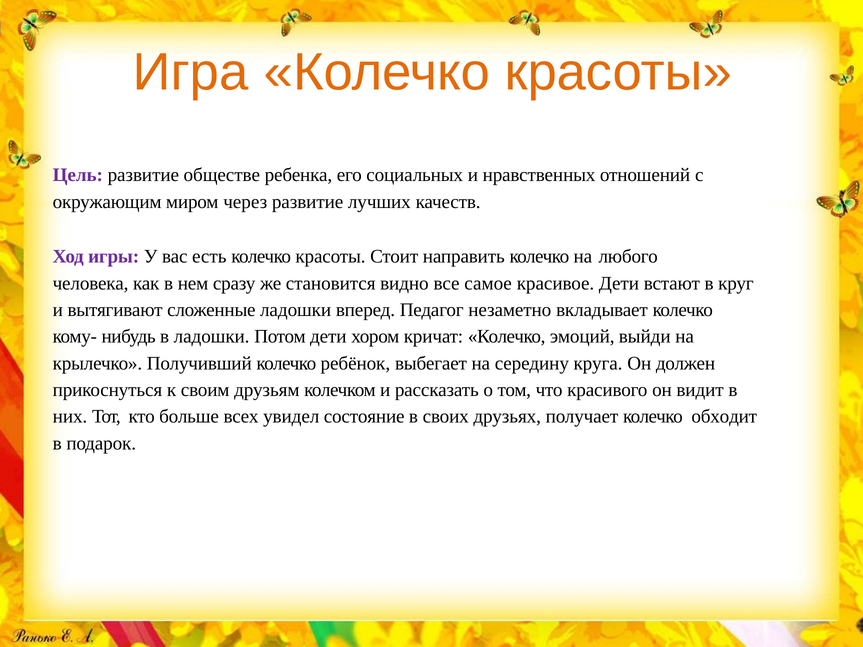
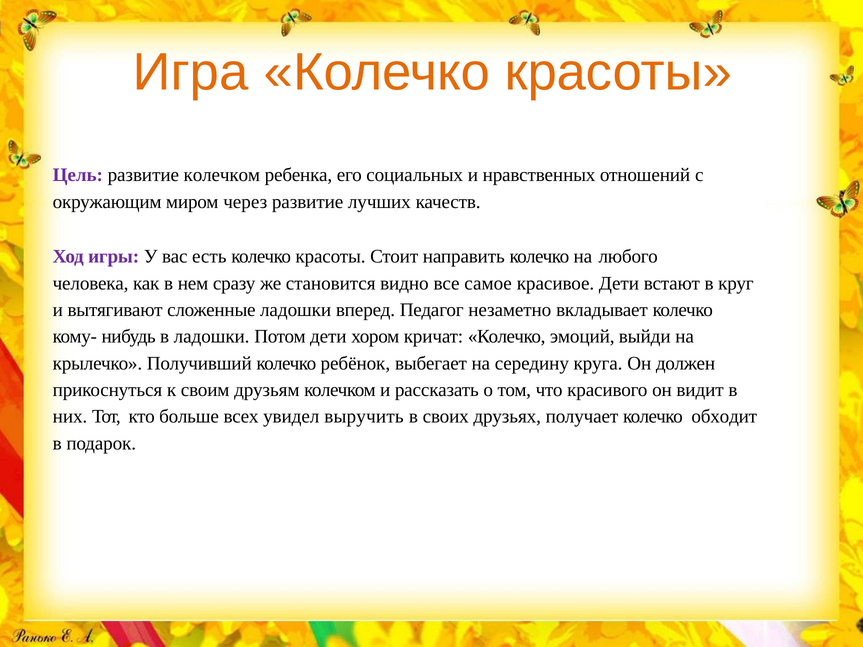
развитие обществе: обществе -> колечком
состояние: состояние -> выручить
